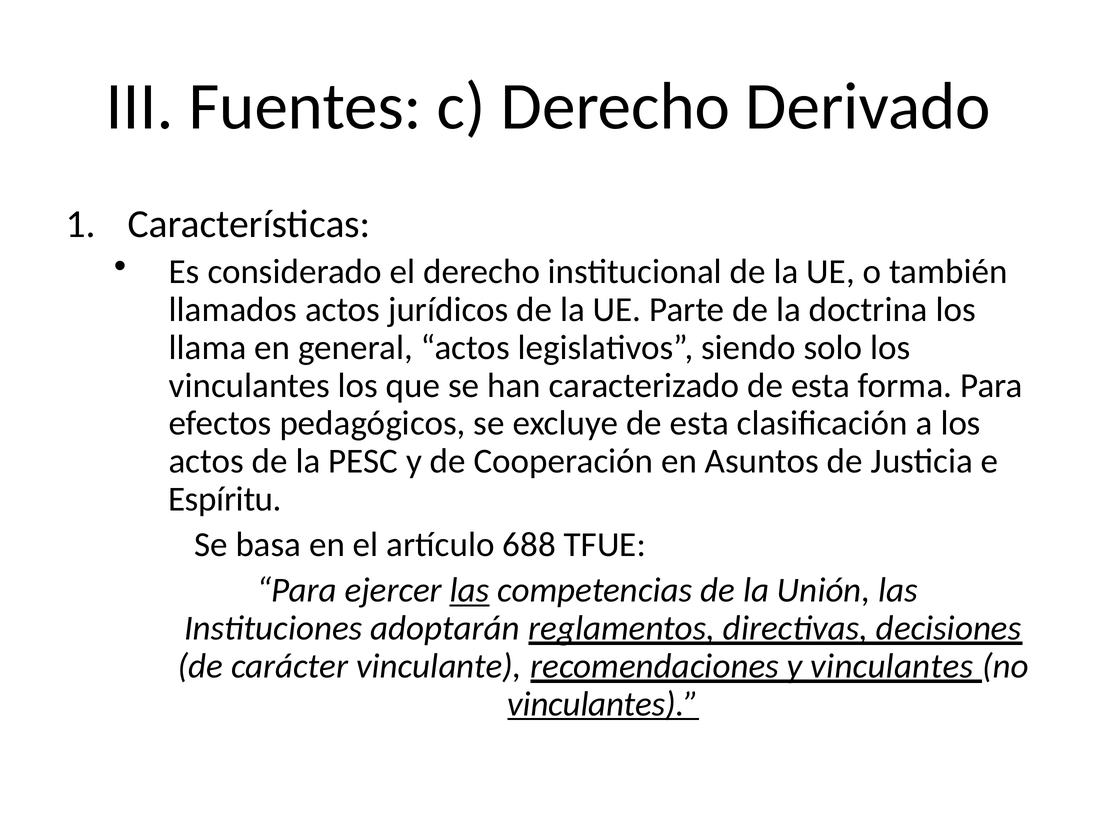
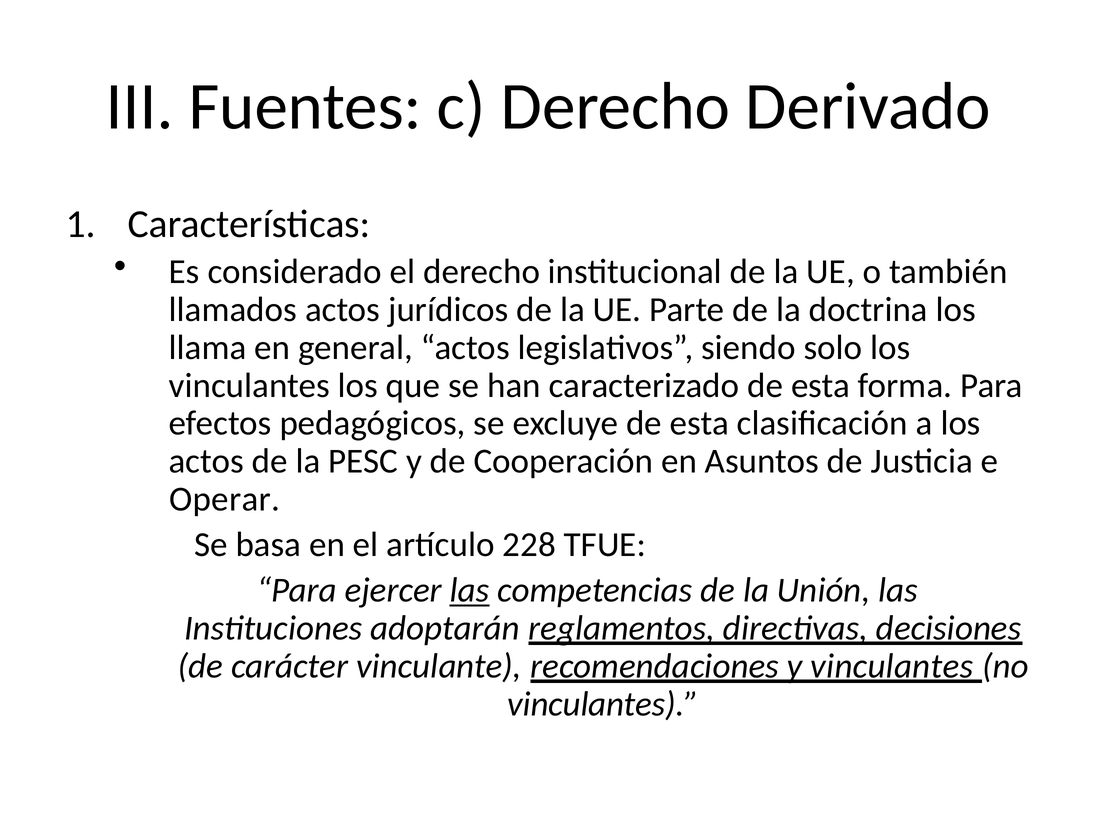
Espíritu: Espíritu -> Operar
688: 688 -> 228
vinculantes at (603, 704) underline: present -> none
